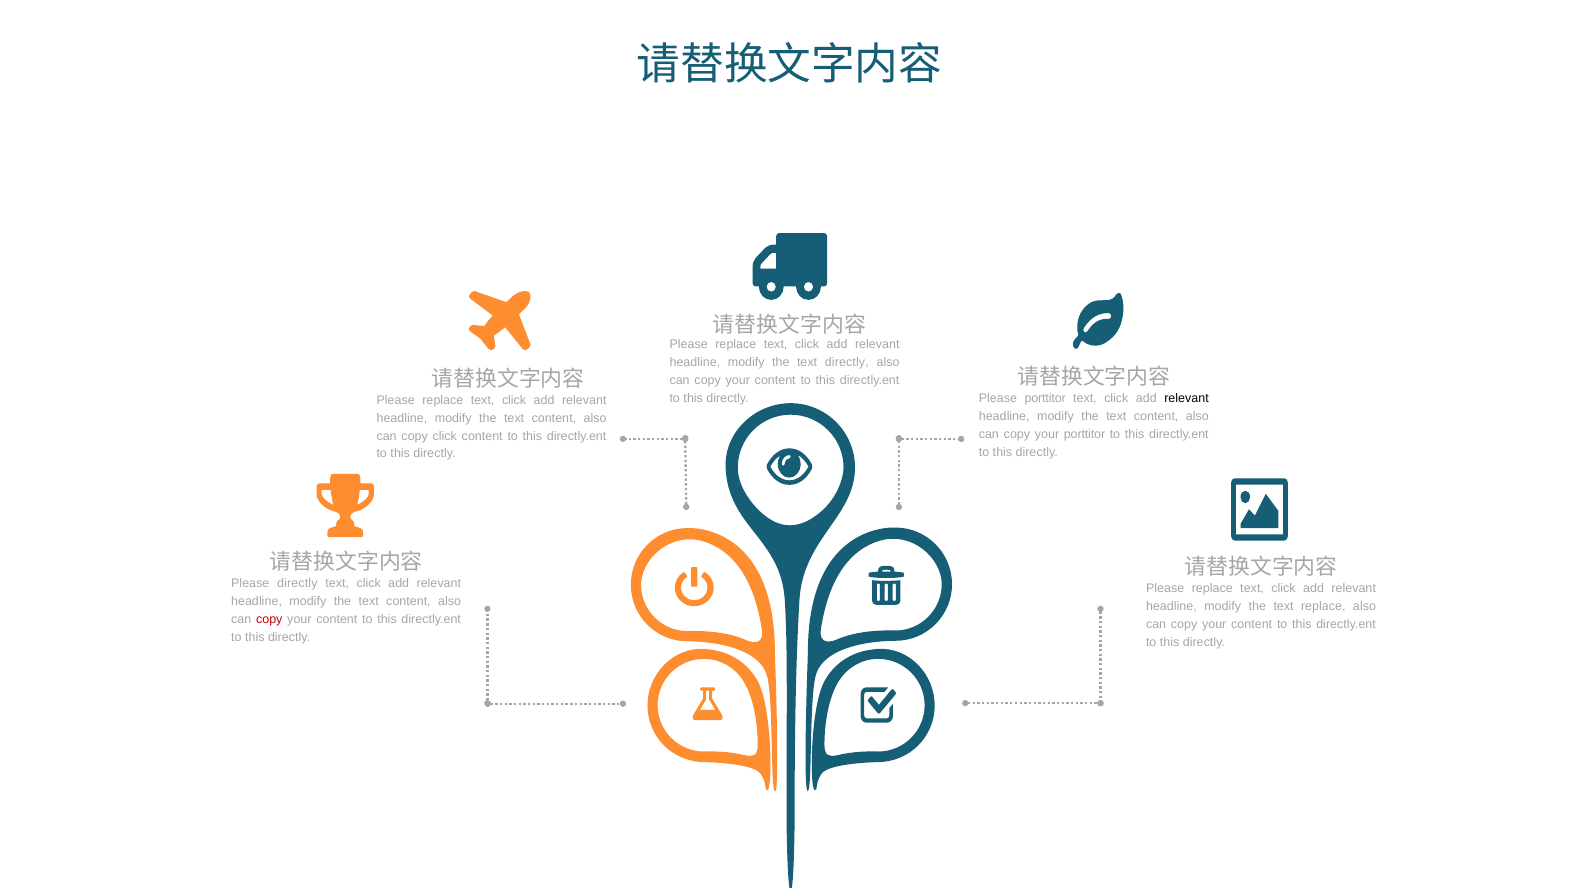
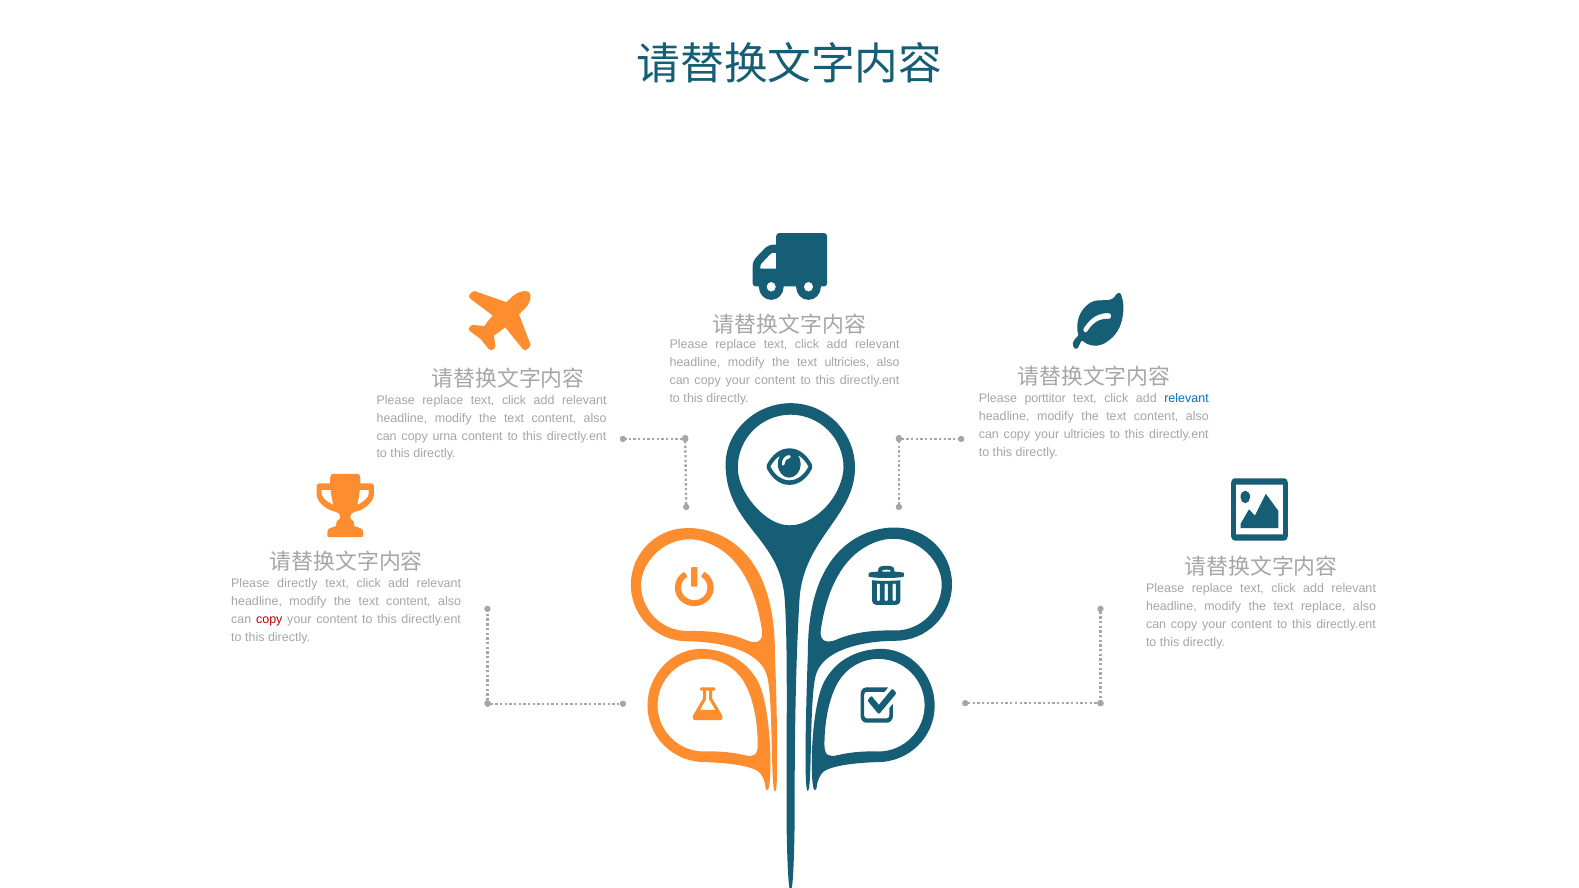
text directly: directly -> ultricies
relevant at (1187, 399) colour: black -> blue
your porttitor: porttitor -> ultricies
copy click: click -> urna
